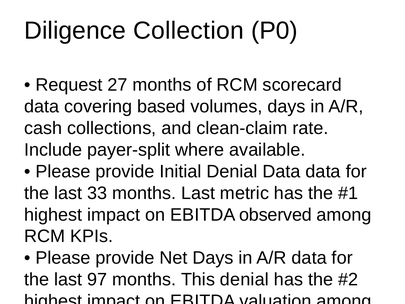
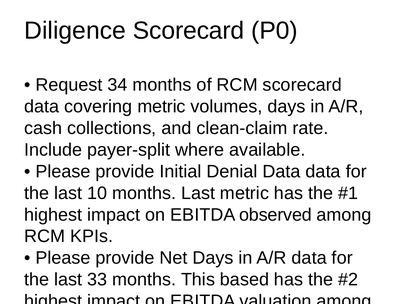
Diligence Collection: Collection -> Scorecard
27: 27 -> 34
covering based: based -> metric
33: 33 -> 10
97: 97 -> 33
This denial: denial -> based
